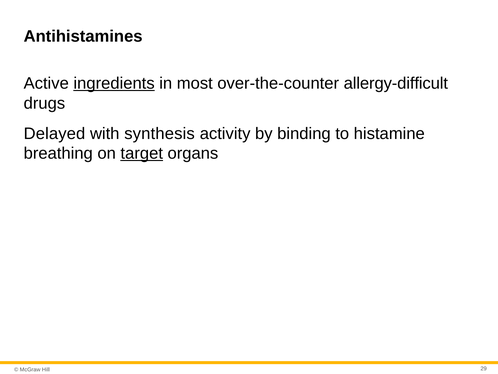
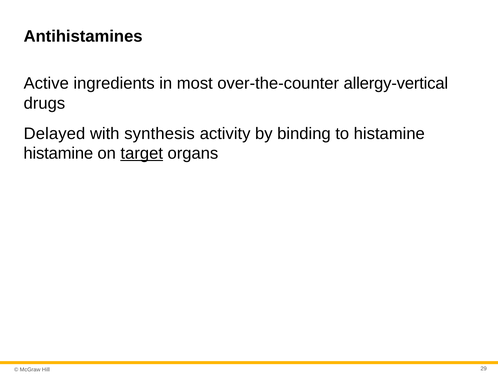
ingredients underline: present -> none
allergy-difficult: allergy-difficult -> allergy-vertical
breathing at (58, 153): breathing -> histamine
